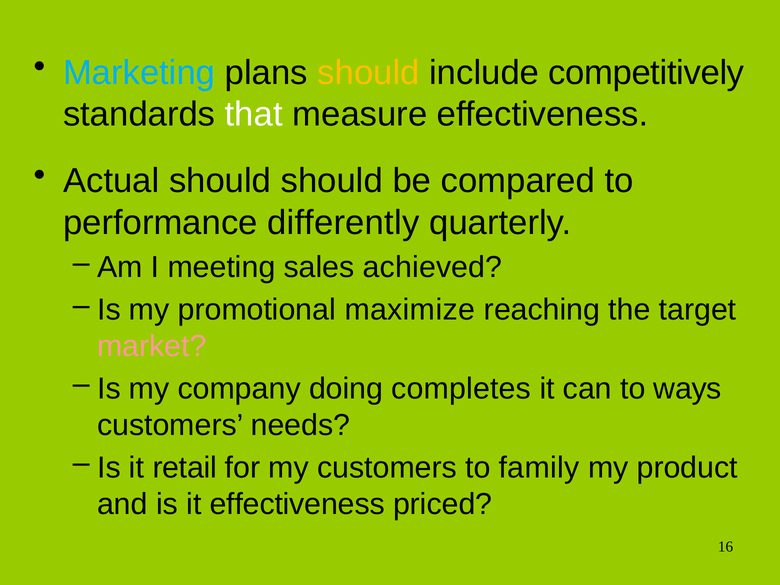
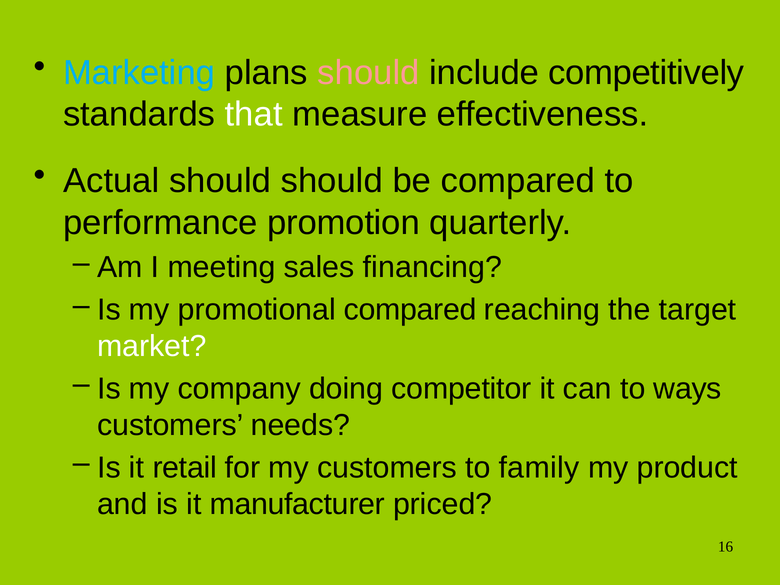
should at (368, 73) colour: yellow -> pink
differently: differently -> promotion
achieved: achieved -> financing
promotional maximize: maximize -> compared
market colour: pink -> white
completes: completes -> competitor
it effectiveness: effectiveness -> manufacturer
